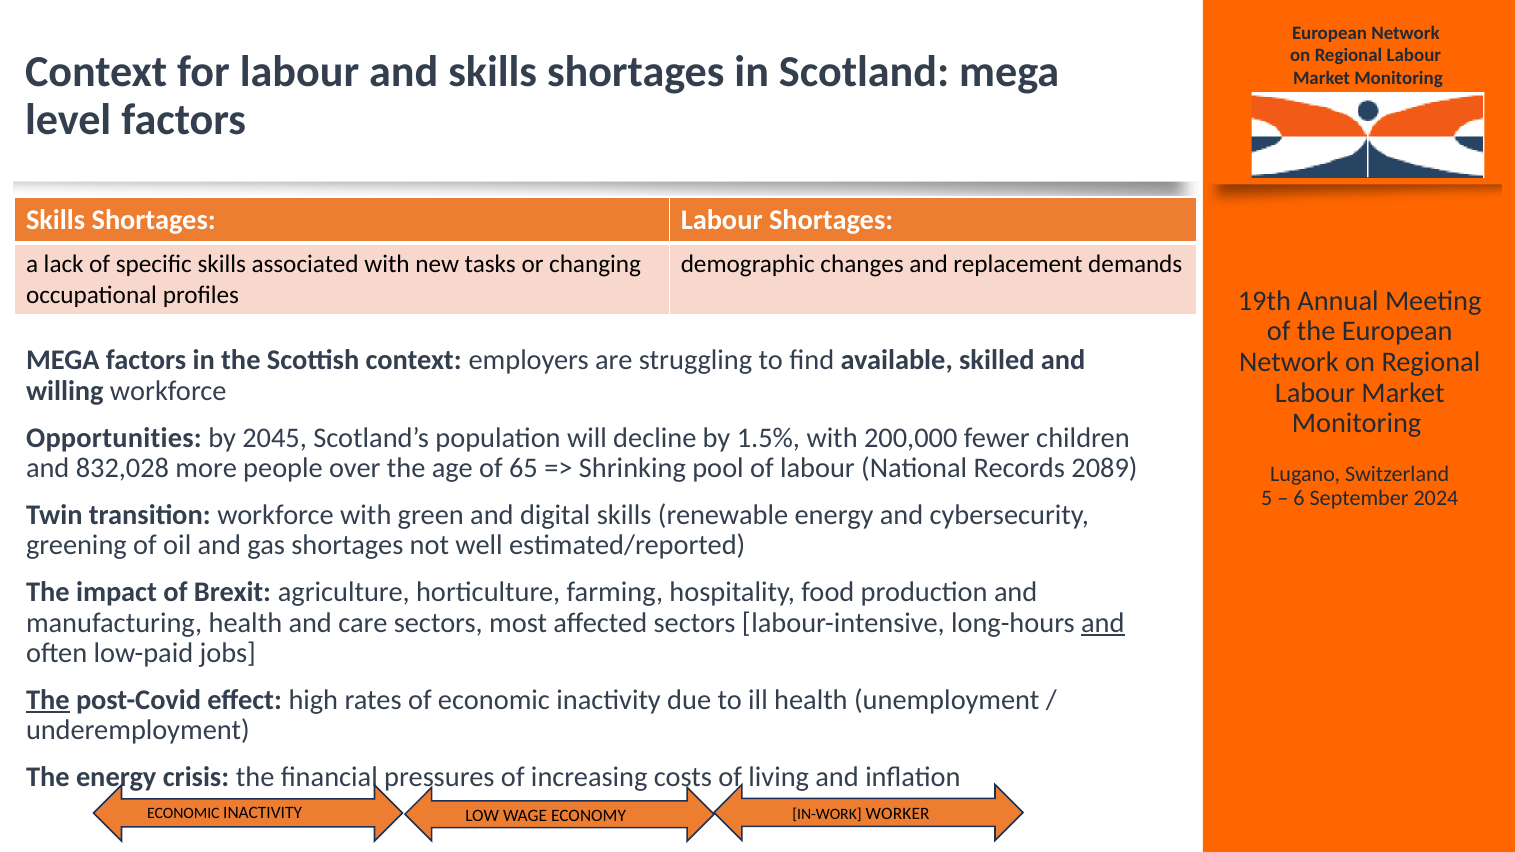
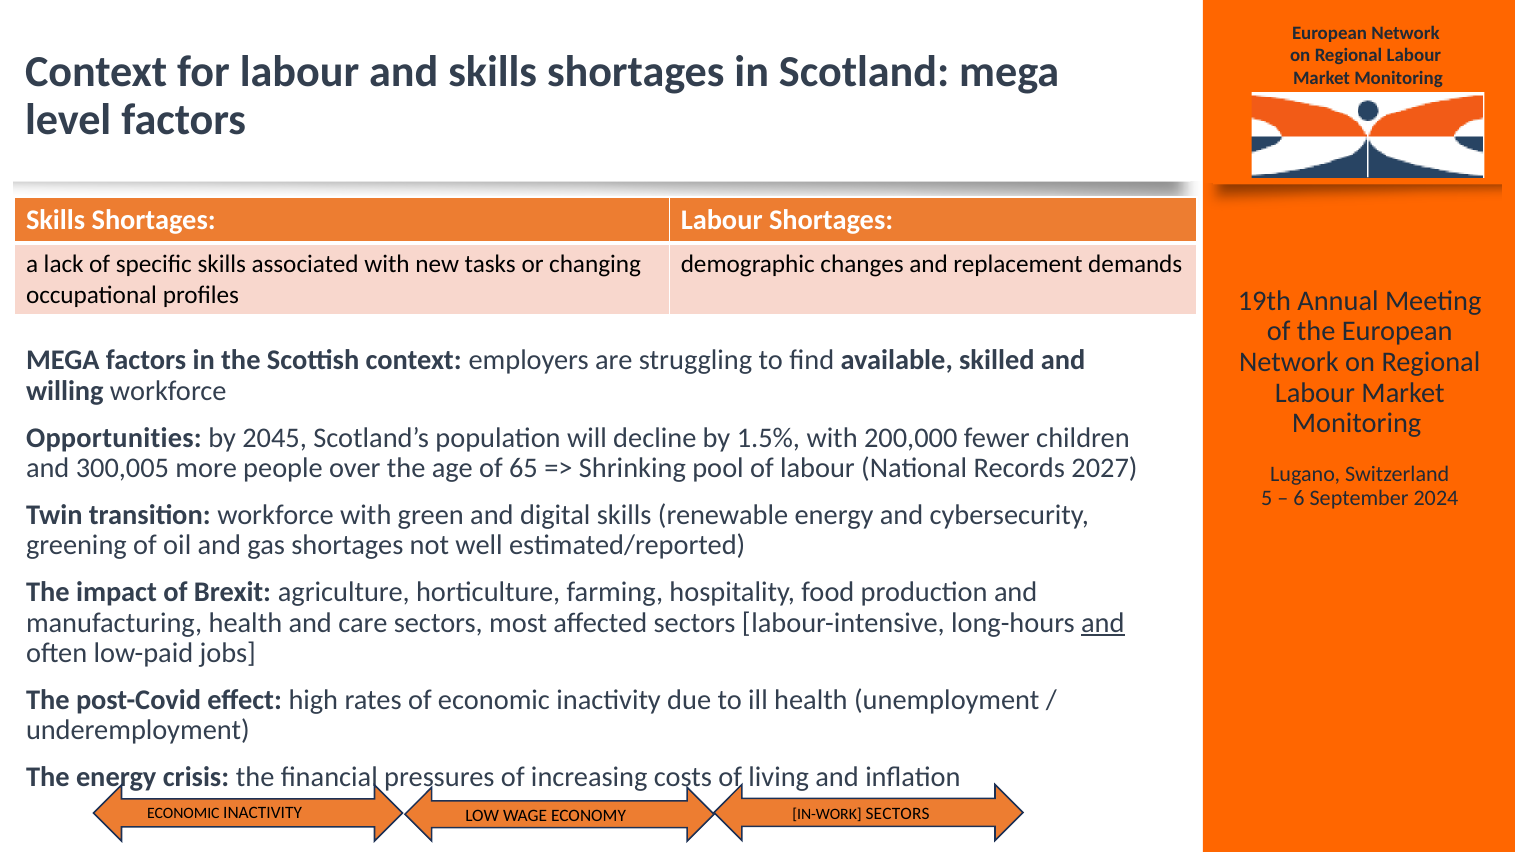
832,028: 832,028 -> 300,005
2089: 2089 -> 2027
The at (48, 700) underline: present -> none
IN-WORK WORKER: WORKER -> SECTORS
